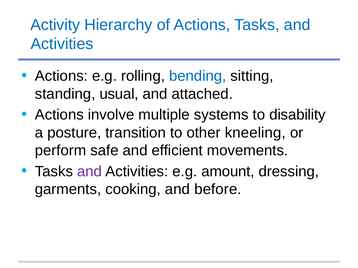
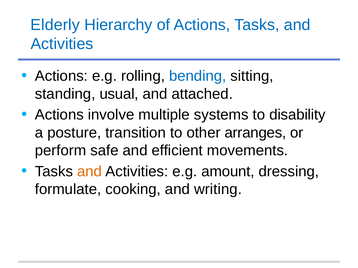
Activity: Activity -> Elderly
kneeling: kneeling -> arranges
and at (90, 172) colour: purple -> orange
garments: garments -> formulate
before: before -> writing
